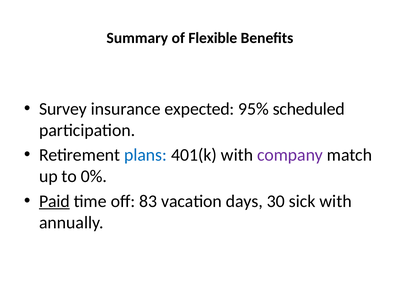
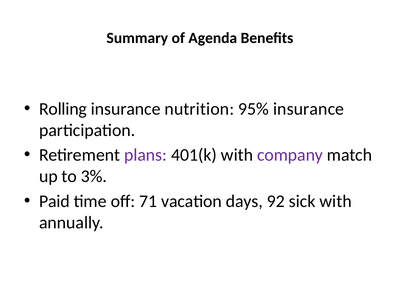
Flexible: Flexible -> Agenda
Survey: Survey -> Rolling
expected: expected -> nutrition
95% scheduled: scheduled -> insurance
plans colour: blue -> purple
0%: 0% -> 3%
Paid underline: present -> none
83: 83 -> 71
30: 30 -> 92
